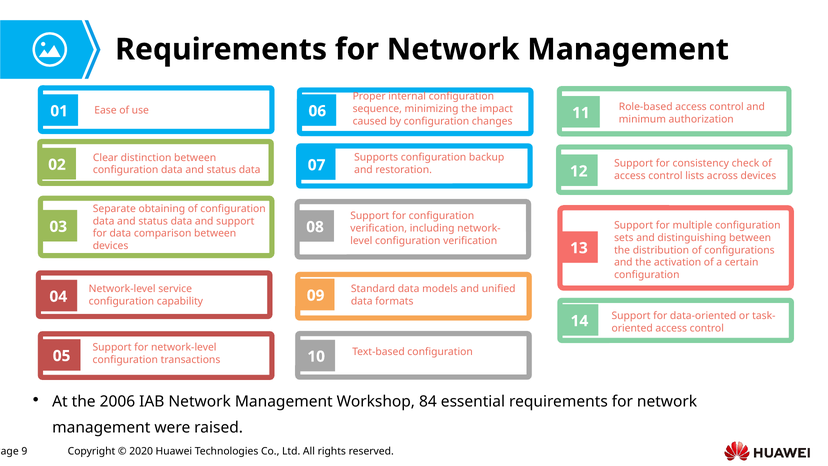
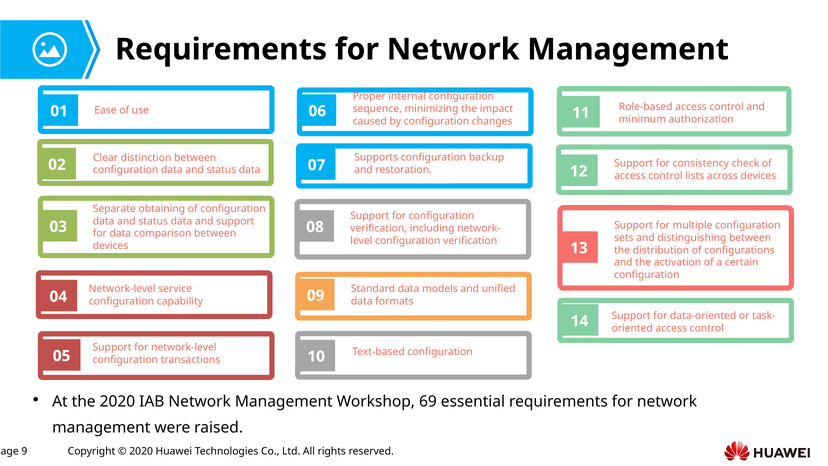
the 2006: 2006 -> 2020
84: 84 -> 69
